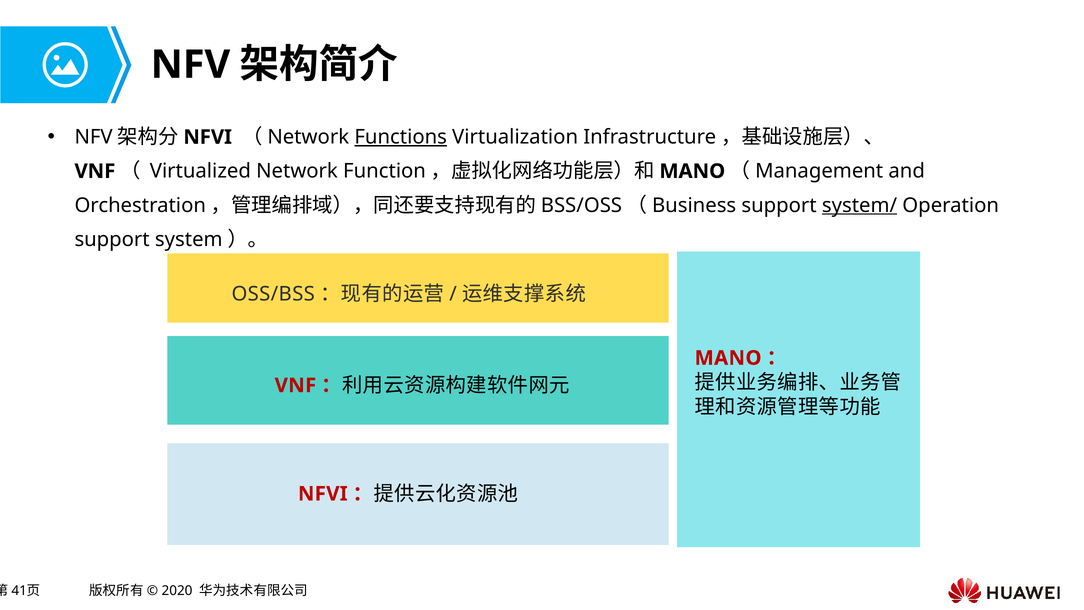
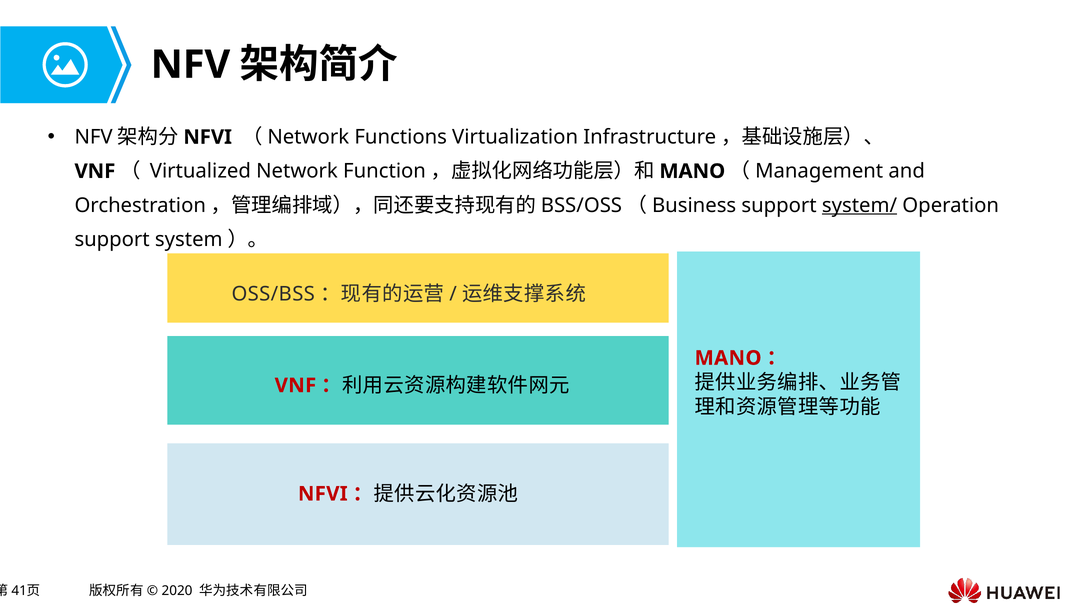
Functions underline: present -> none
